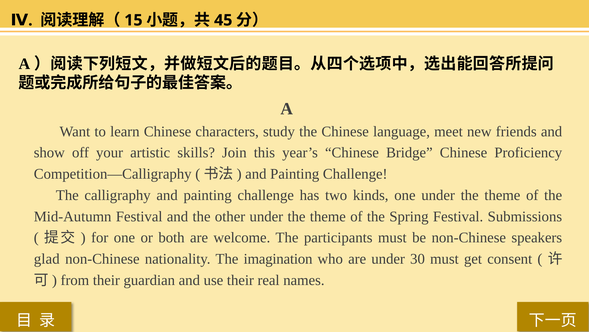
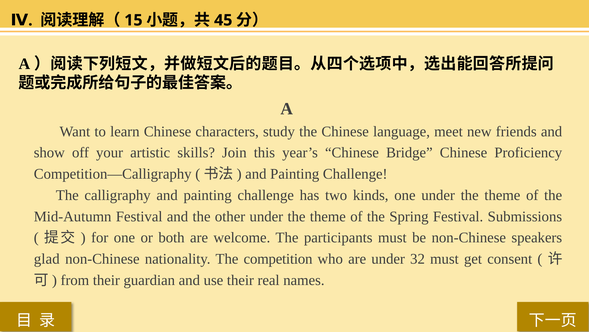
imagination: imagination -> competition
30: 30 -> 32
